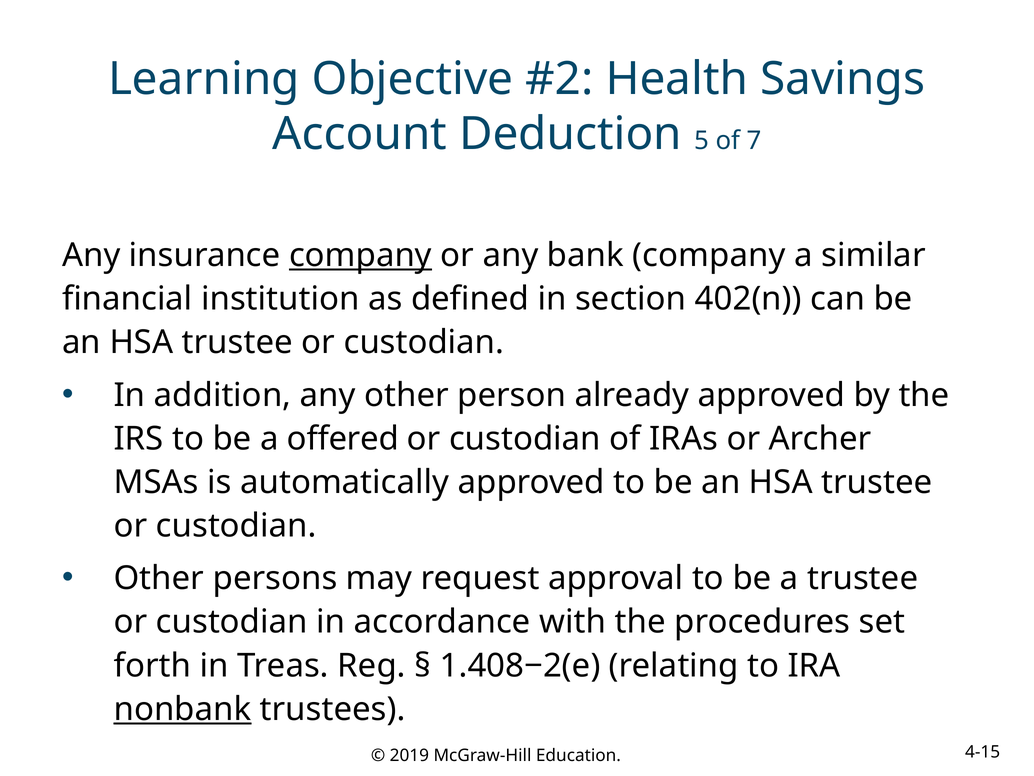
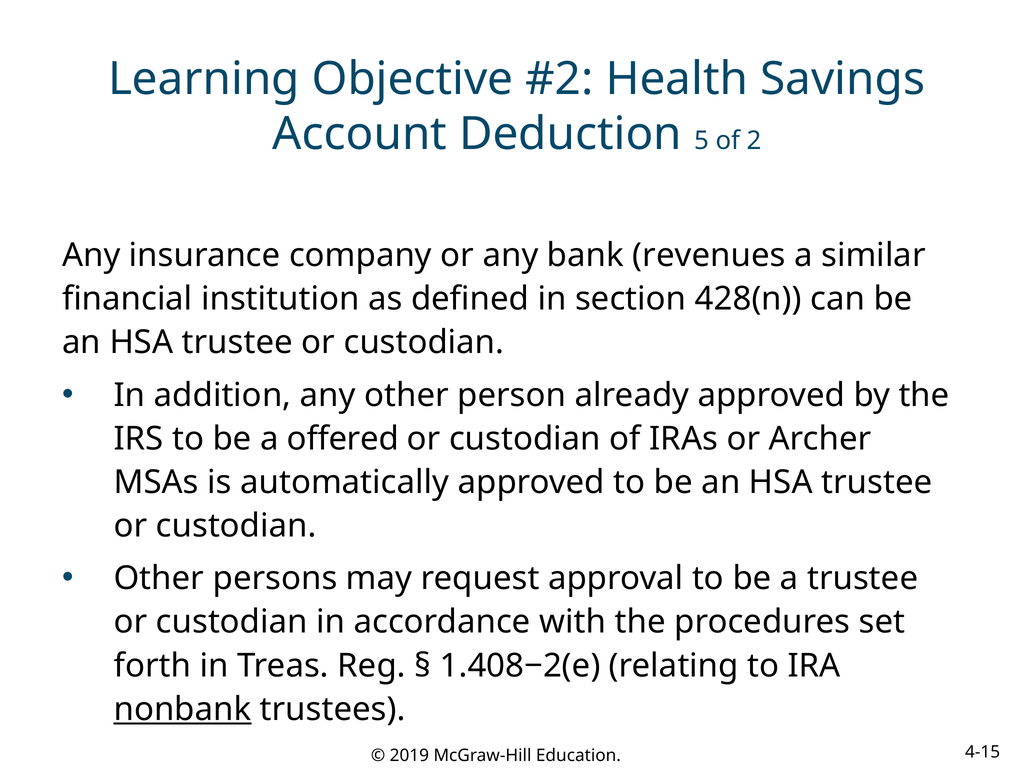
7: 7 -> 2
company at (360, 255) underline: present -> none
bank company: company -> revenues
402(n: 402(n -> 428(n
